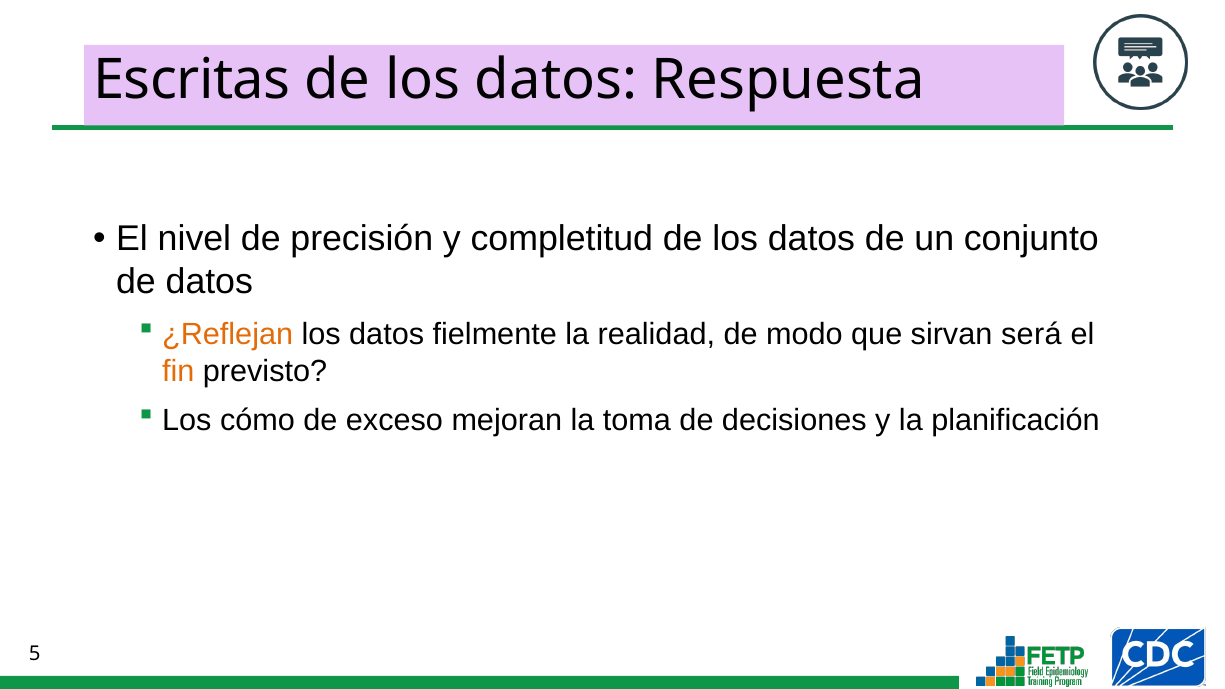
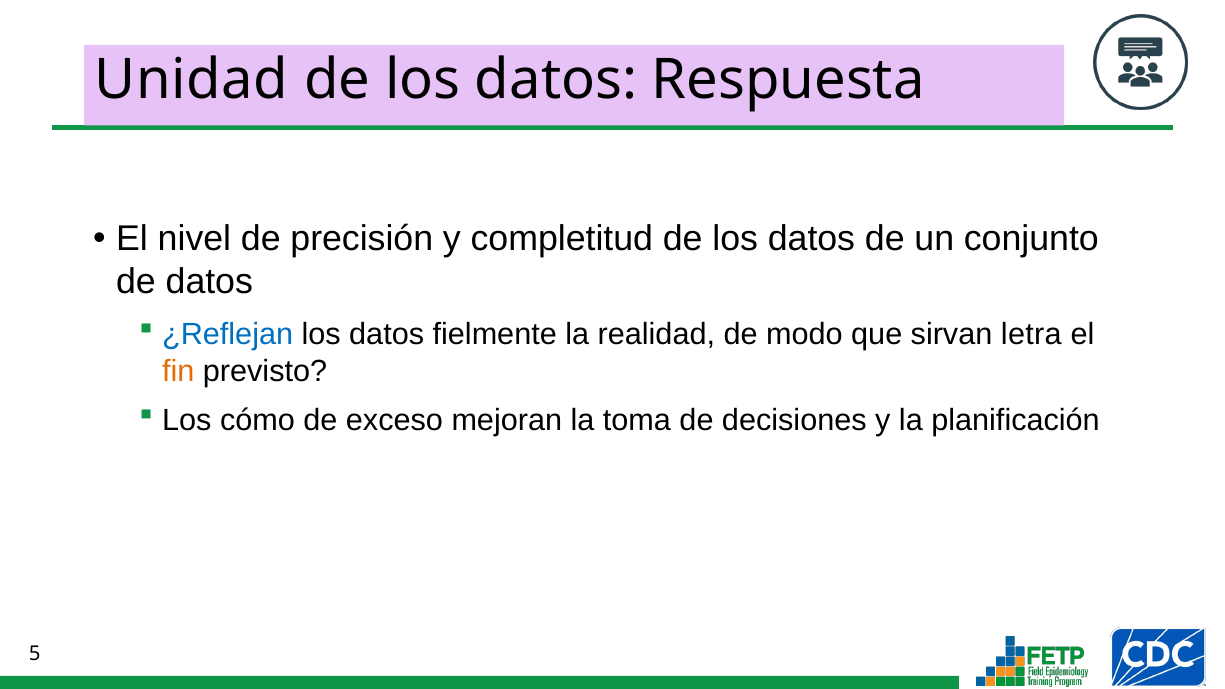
Escritas: Escritas -> Unidad
¿Reflejan colour: orange -> blue
será: será -> letra
